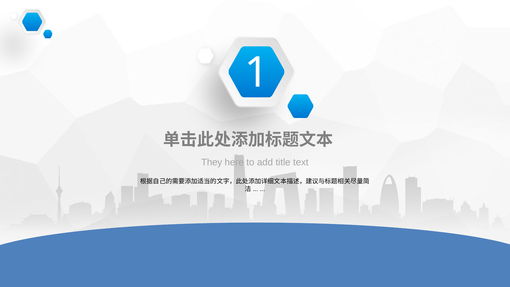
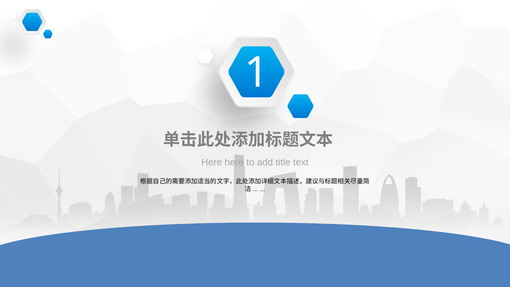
They at (212, 162): They -> Here
